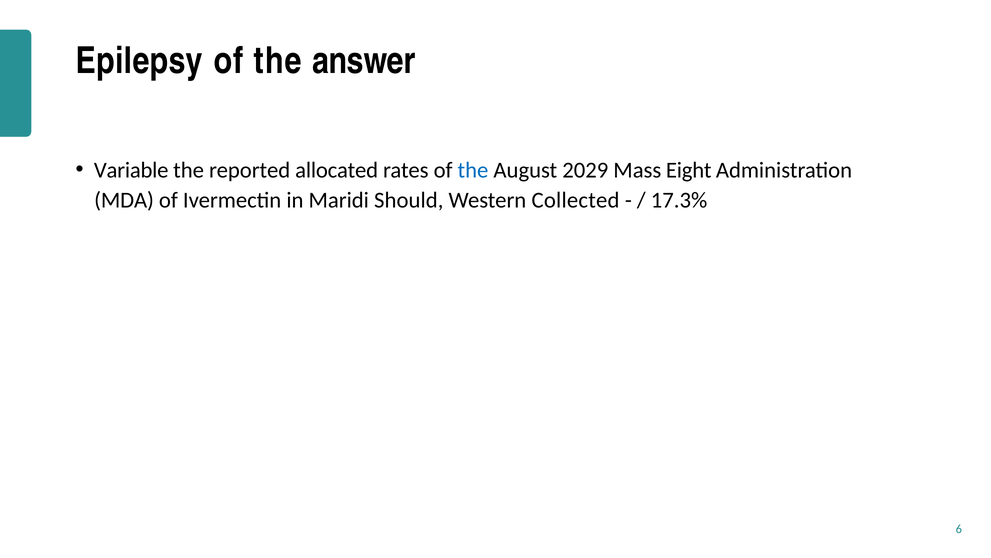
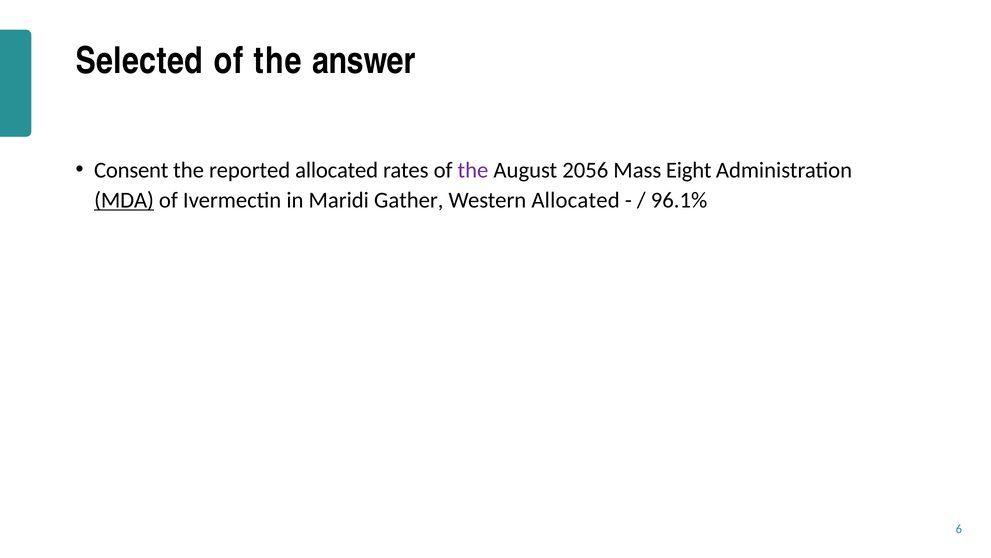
Epilepsy: Epilepsy -> Selected
Variable: Variable -> Consent
the at (473, 170) colour: blue -> purple
2029: 2029 -> 2056
MDA underline: none -> present
Should: Should -> Gather
Western Collected: Collected -> Allocated
17.3%: 17.3% -> 96.1%
